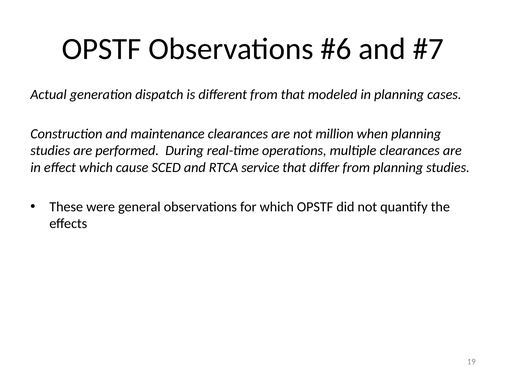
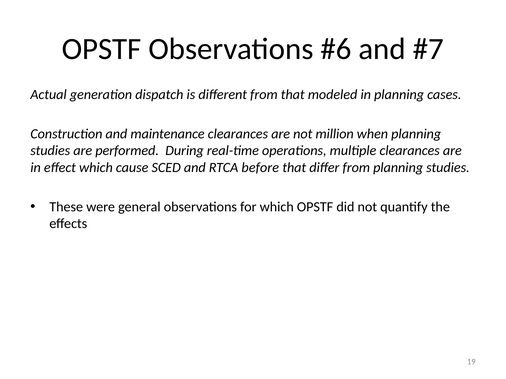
service: service -> before
